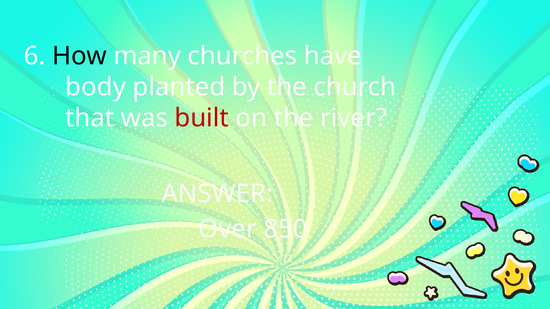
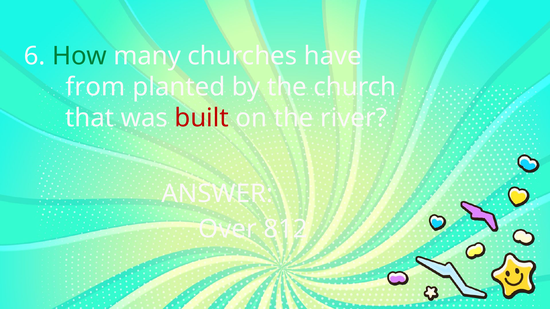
How colour: black -> green
body: body -> from
850: 850 -> 812
